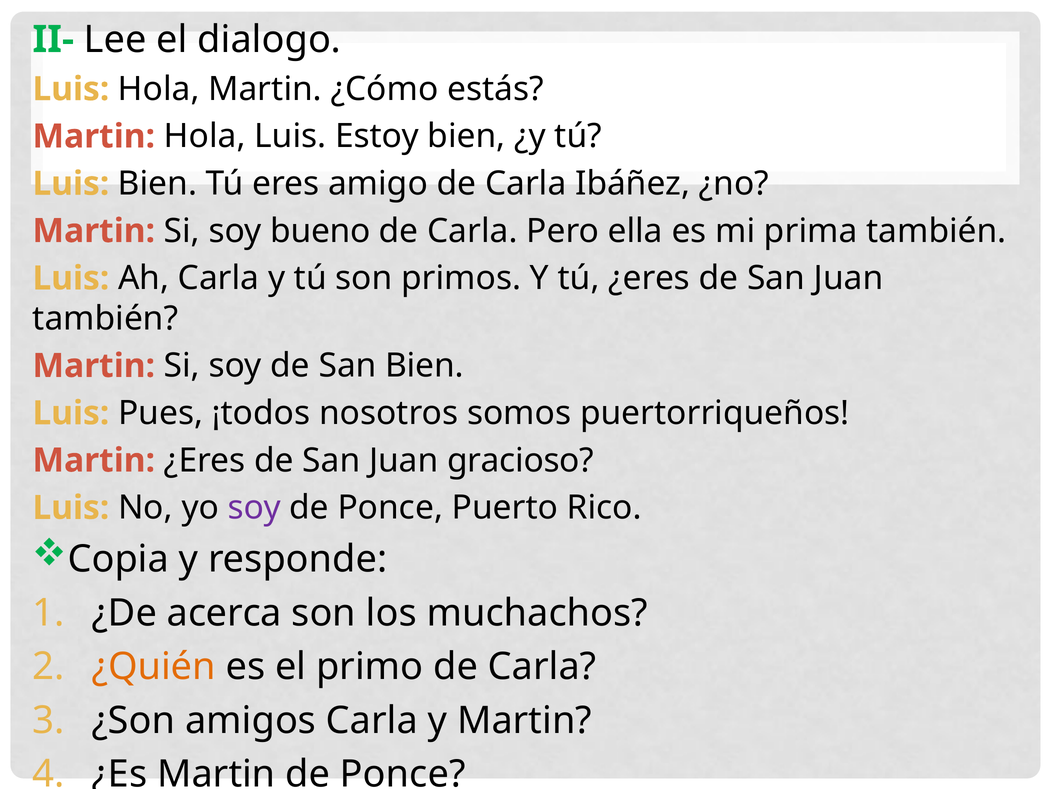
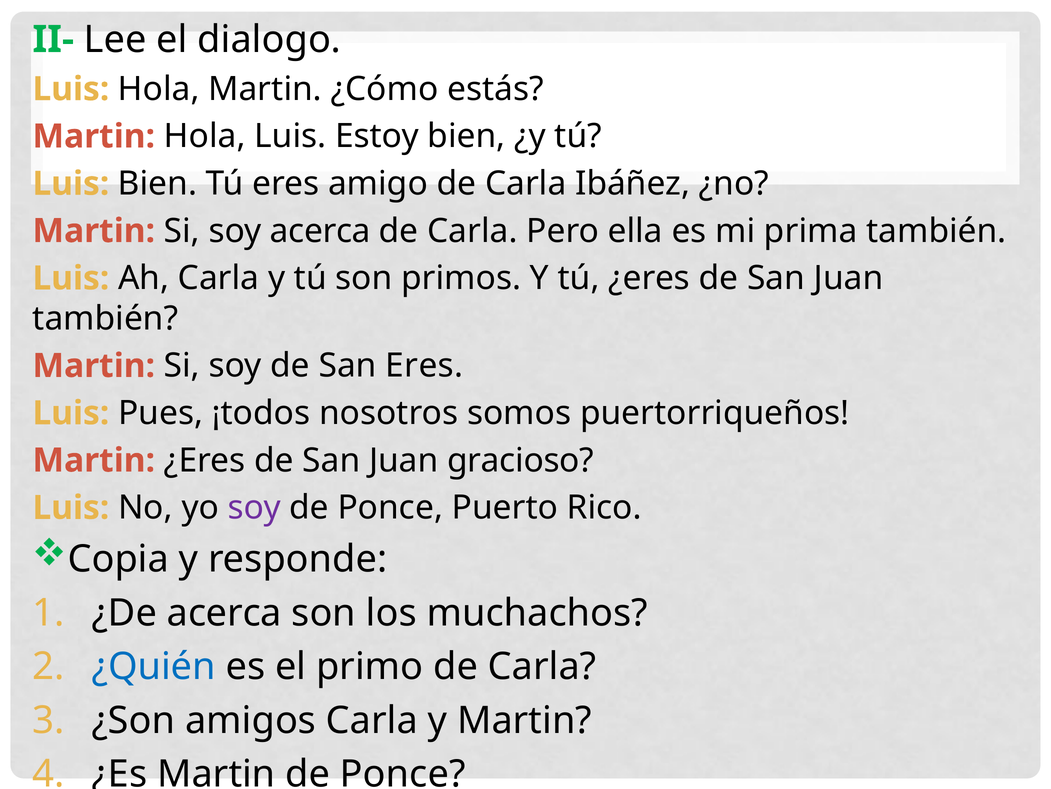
soy bueno: bueno -> acerca
San Bien: Bien -> Eres
¿Quién colour: orange -> blue
